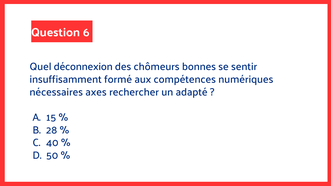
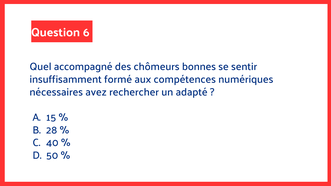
déconnexion: déconnexion -> accompagné
axes: axes -> avez
